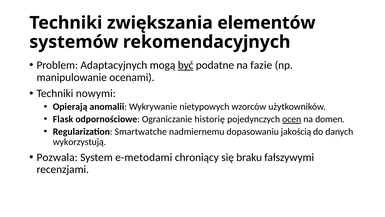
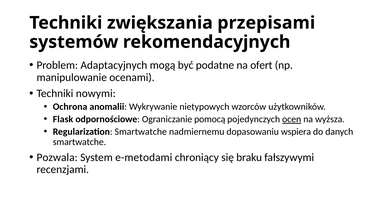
elementów: elementów -> przepisami
być underline: present -> none
fazie: fazie -> ofert
Opierają: Opierają -> Ochrona
historię: historię -> pomocą
domen: domen -> wyższa
jakością: jakością -> wspiera
wykorzystują at (79, 142): wykorzystują -> smartwatche
